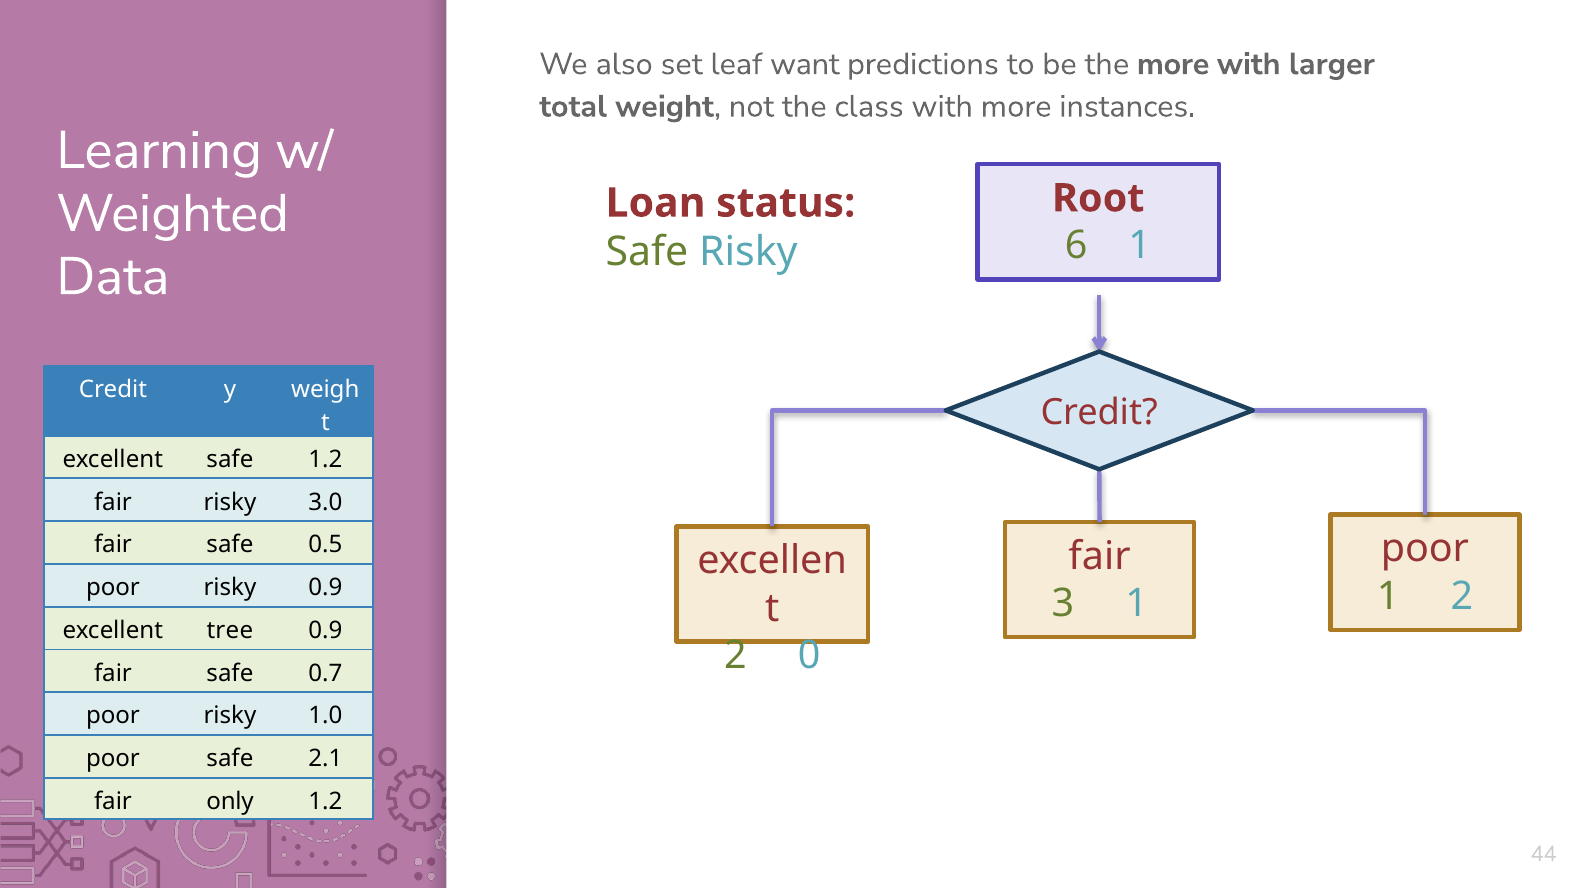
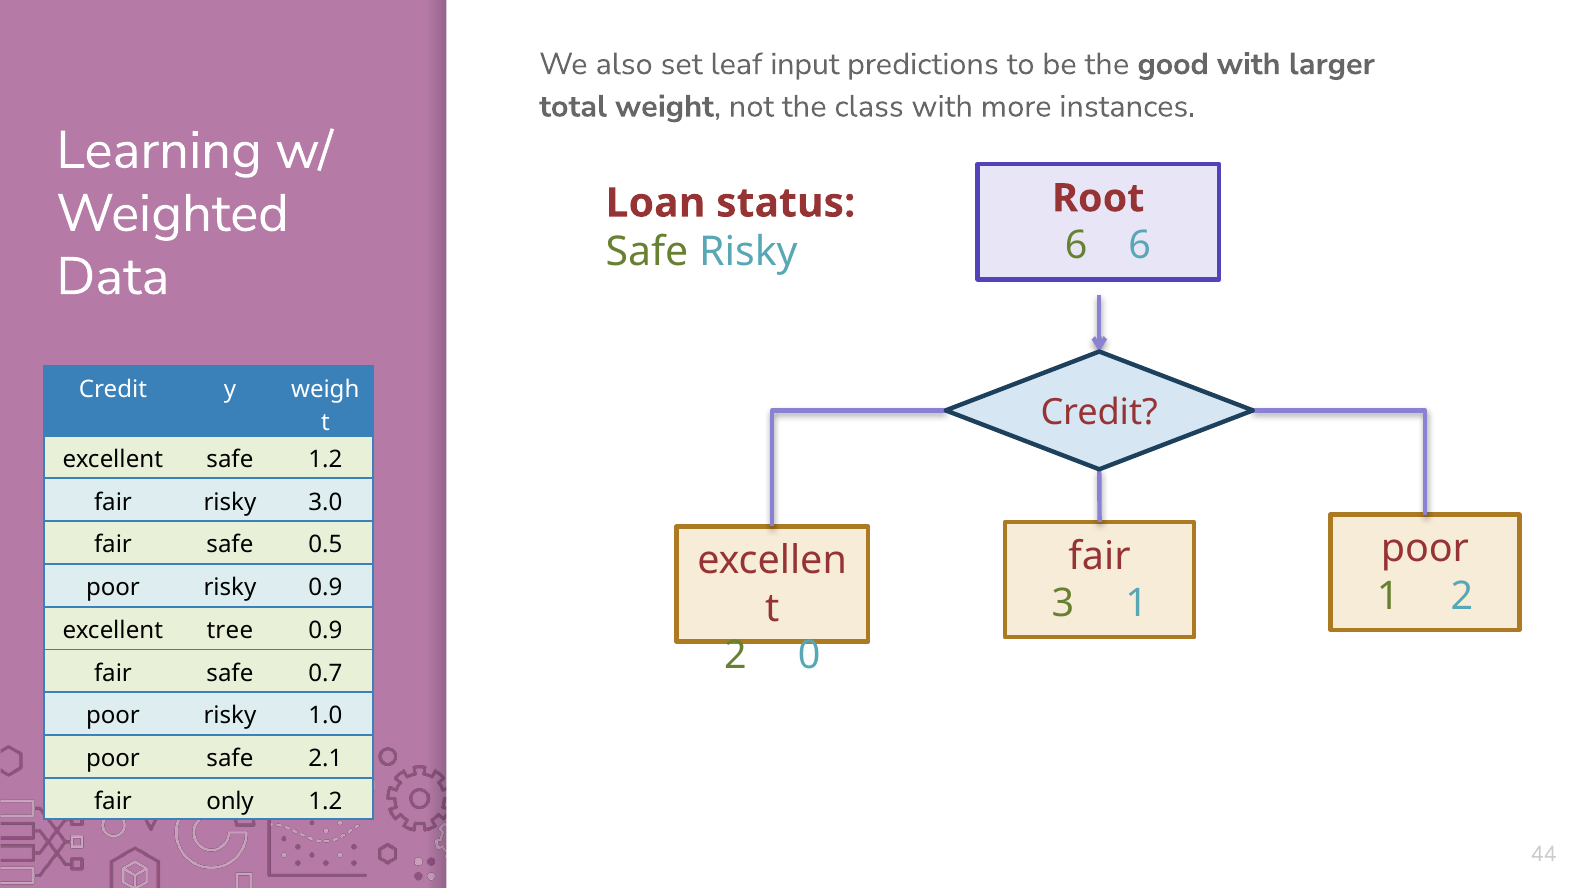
want: want -> input
the more: more -> good
6 1: 1 -> 6
